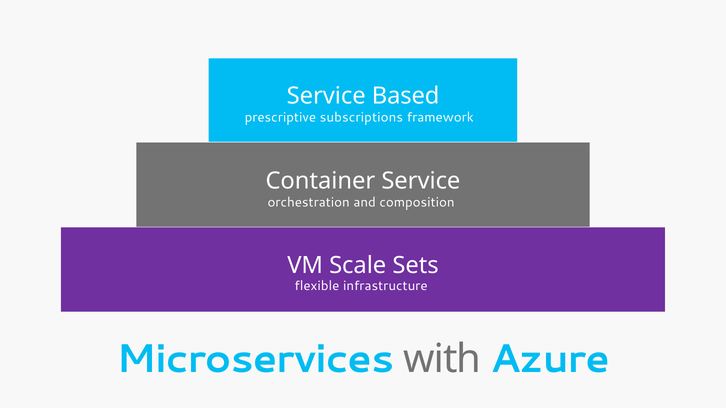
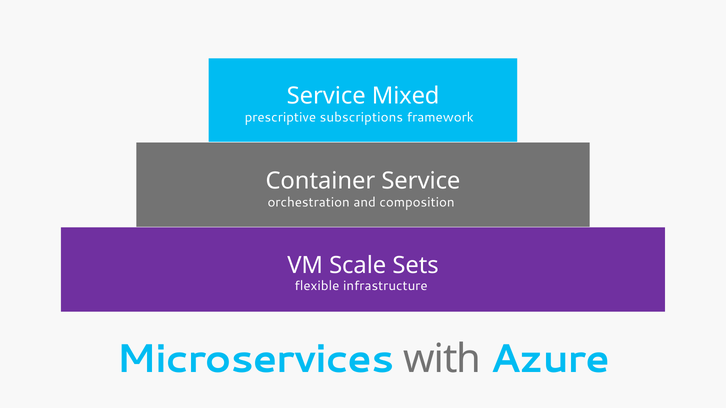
Based: Based -> Mixed
